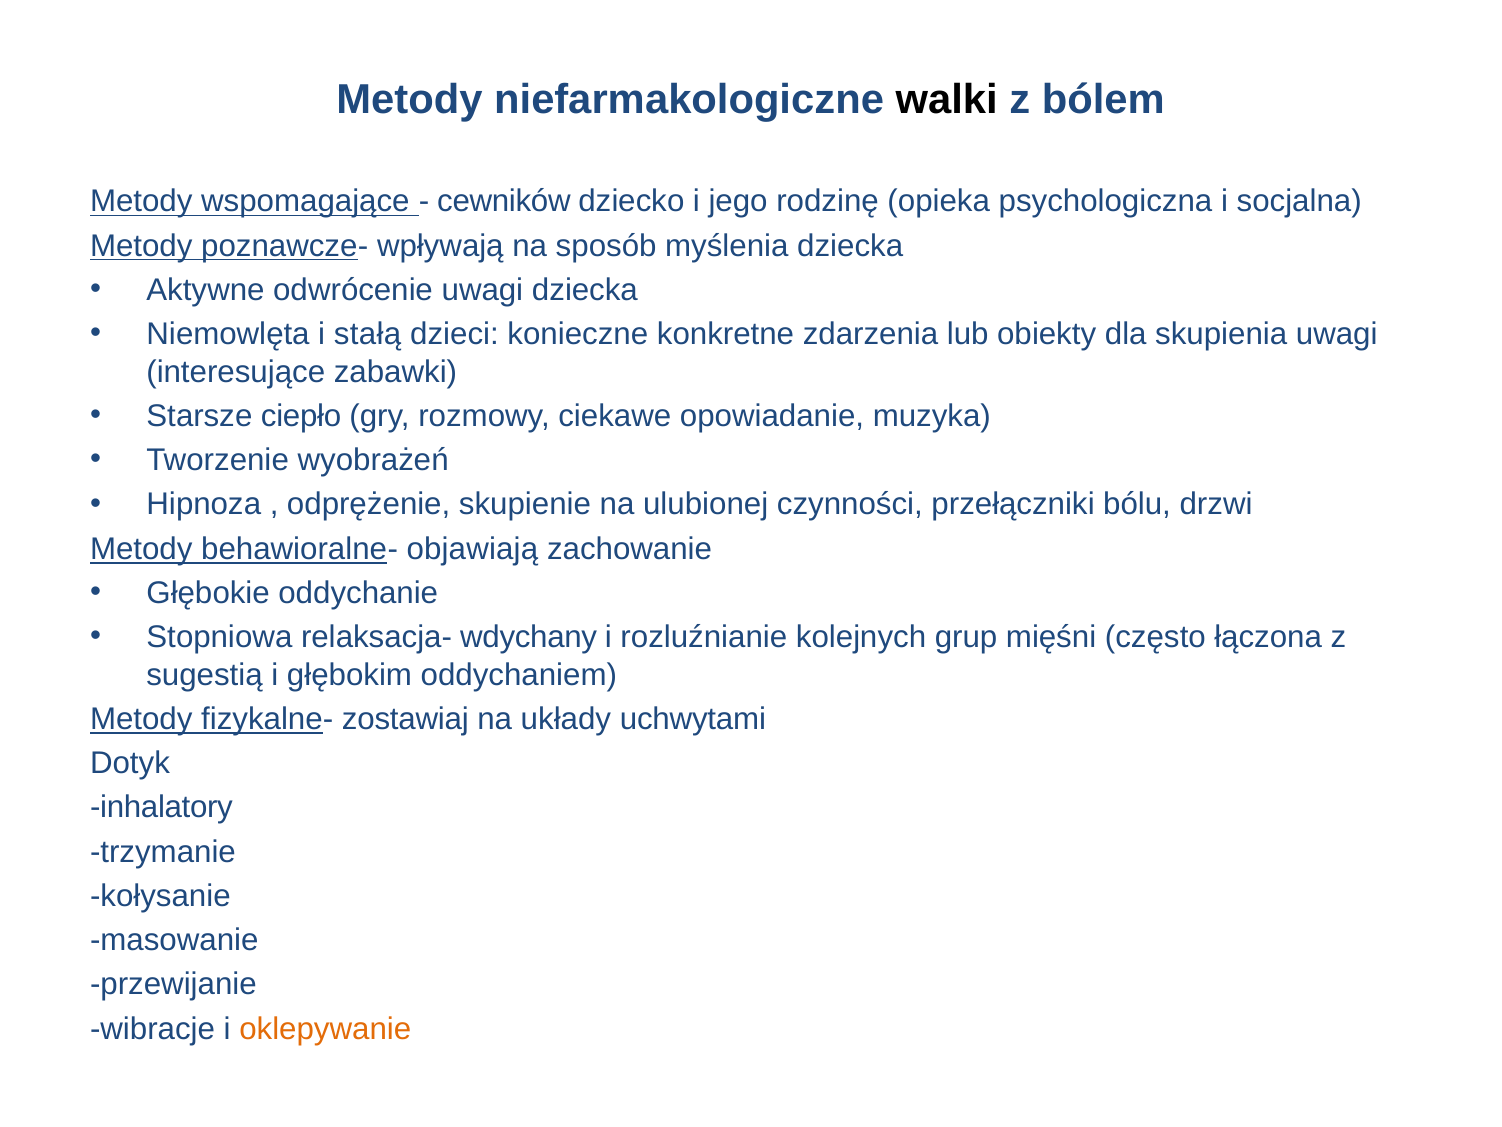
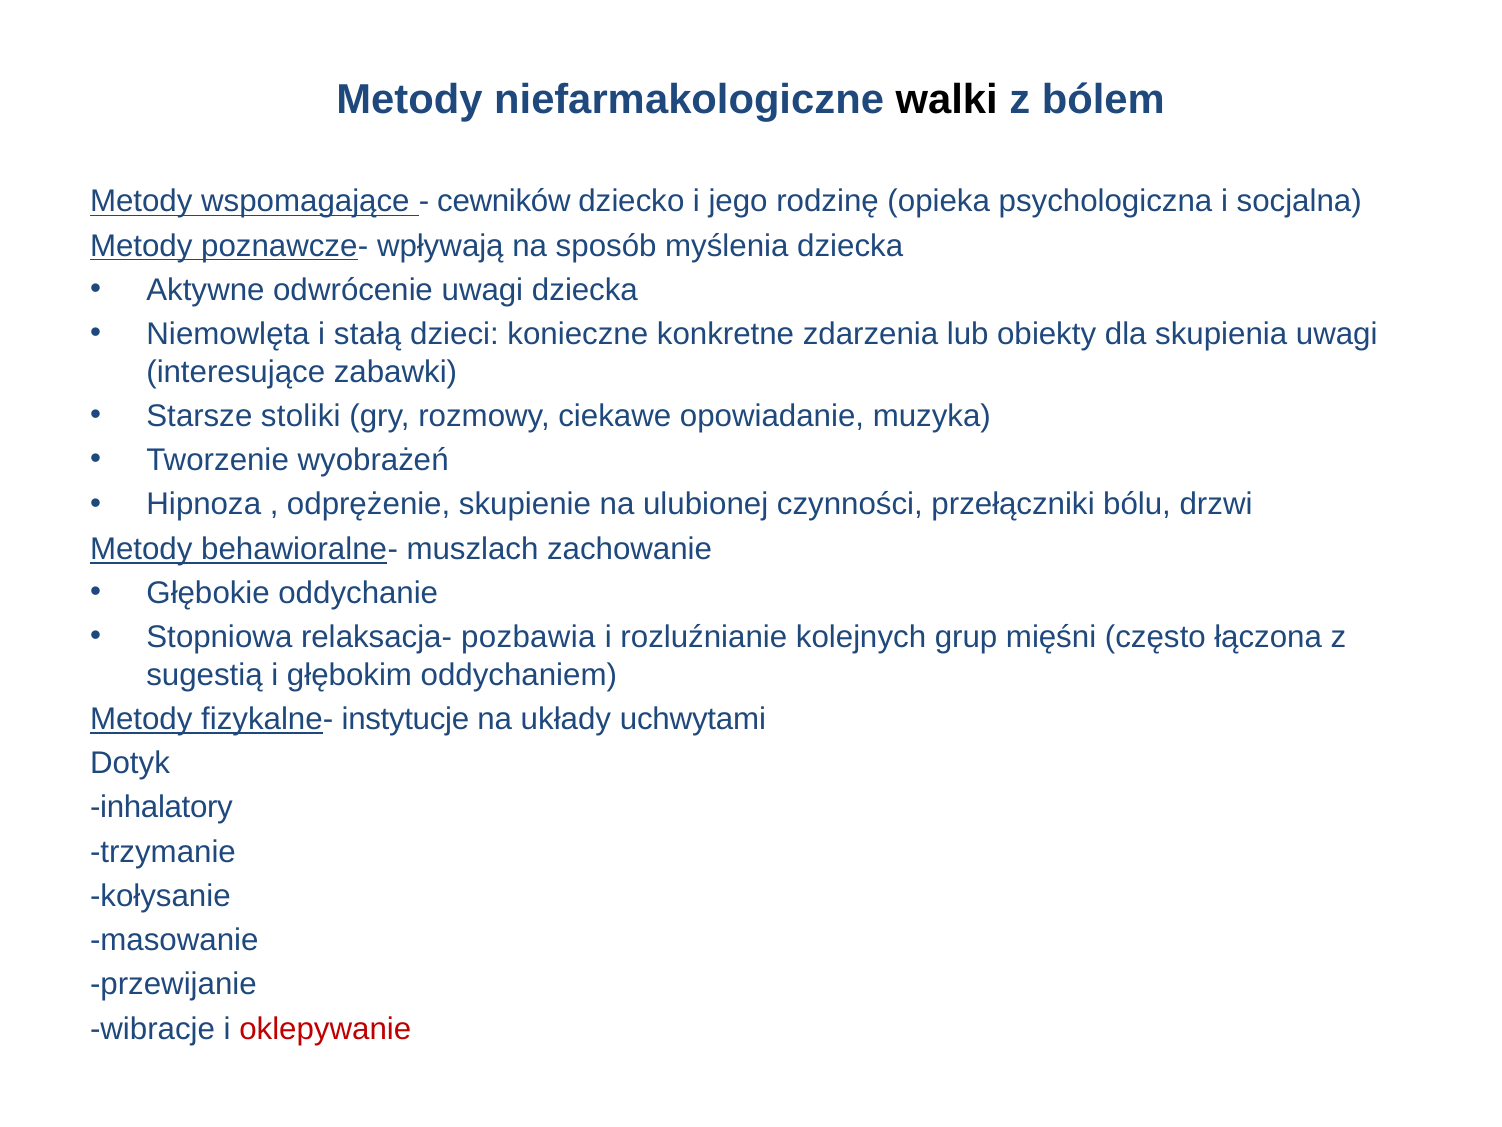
ciepło: ciepło -> stoliki
objawiają: objawiają -> muszlach
wdychany: wdychany -> pozbawia
zostawiaj: zostawiaj -> instytucje
oklepywanie colour: orange -> red
